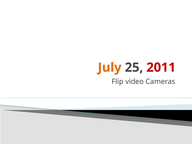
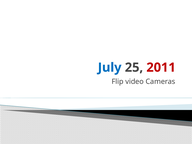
July colour: orange -> blue
